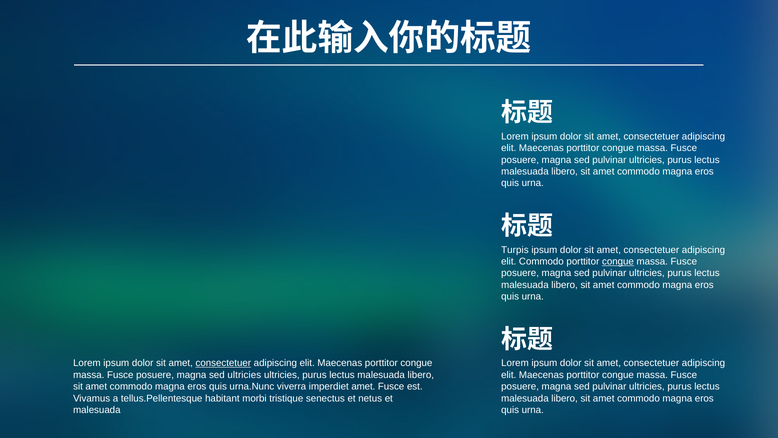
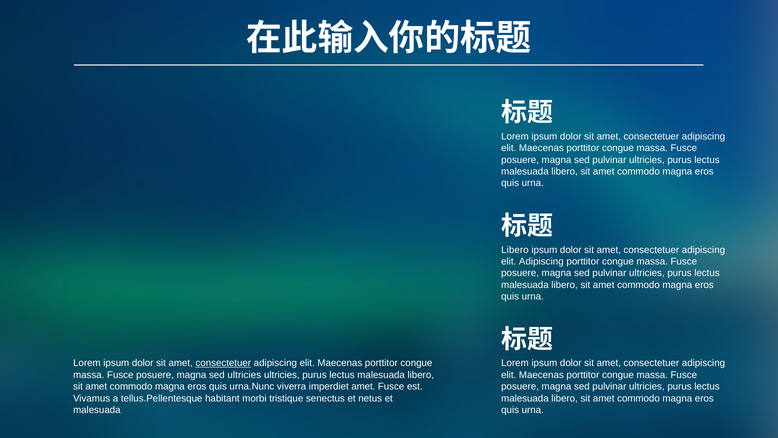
Turpis at (515, 250): Turpis -> Libero
elit Commodo: Commodo -> Adipiscing
congue at (618, 261) underline: present -> none
